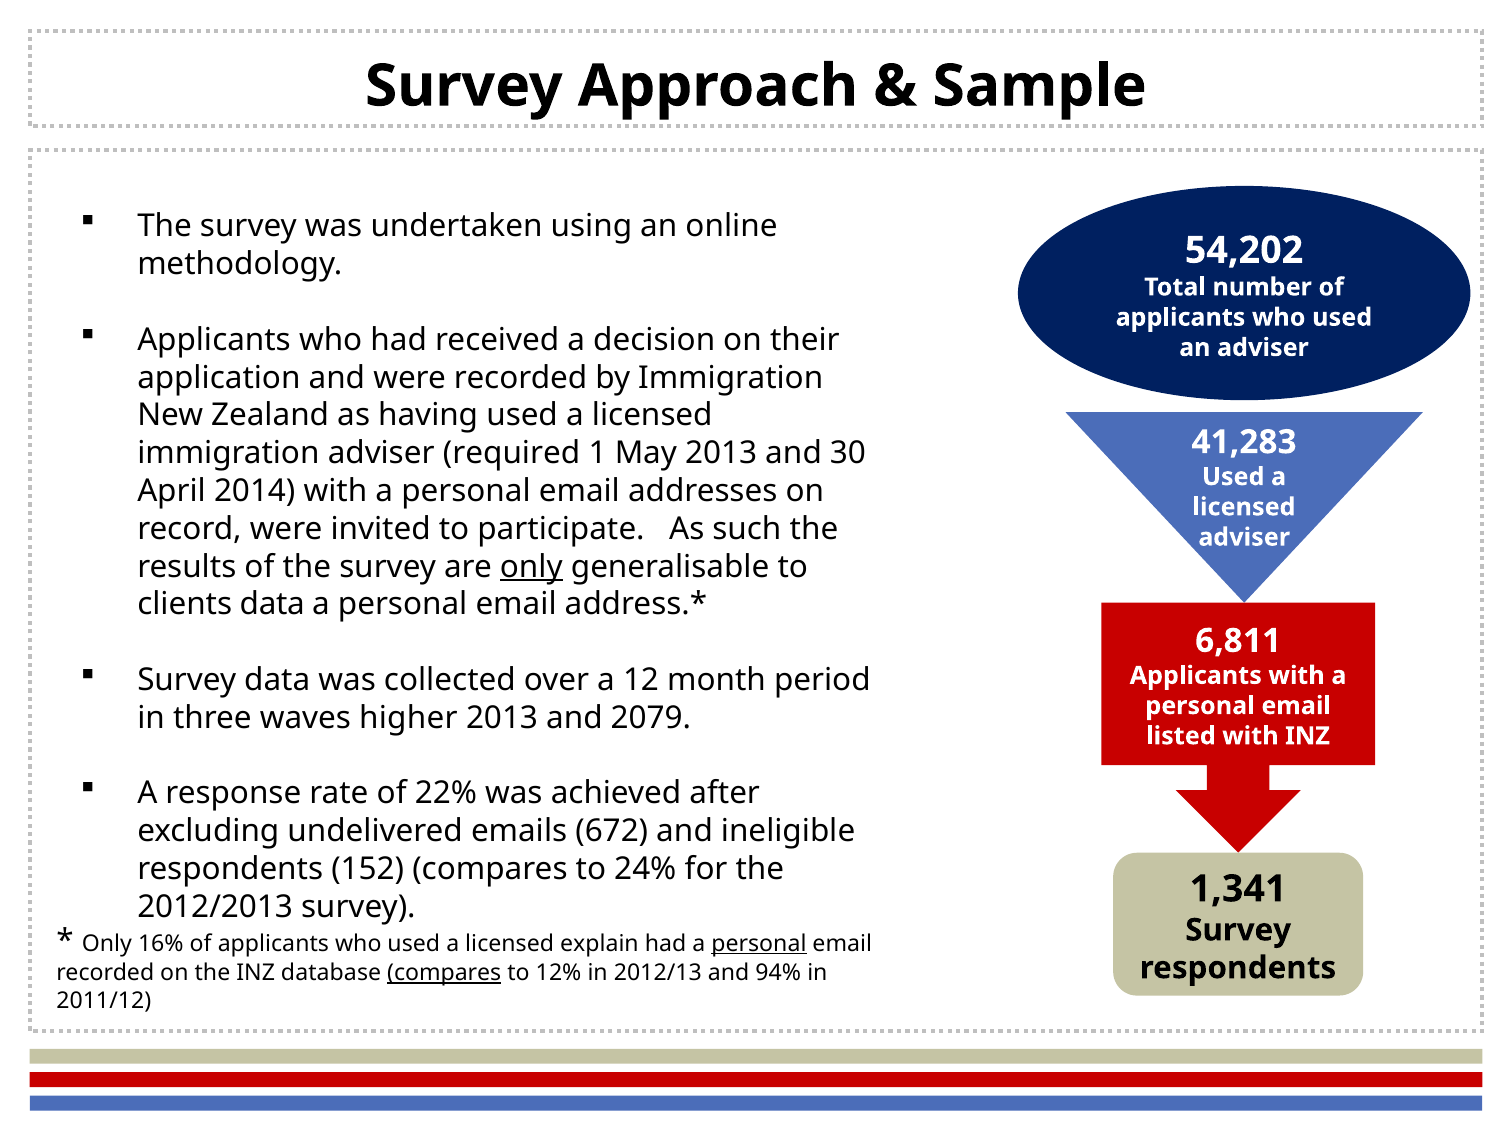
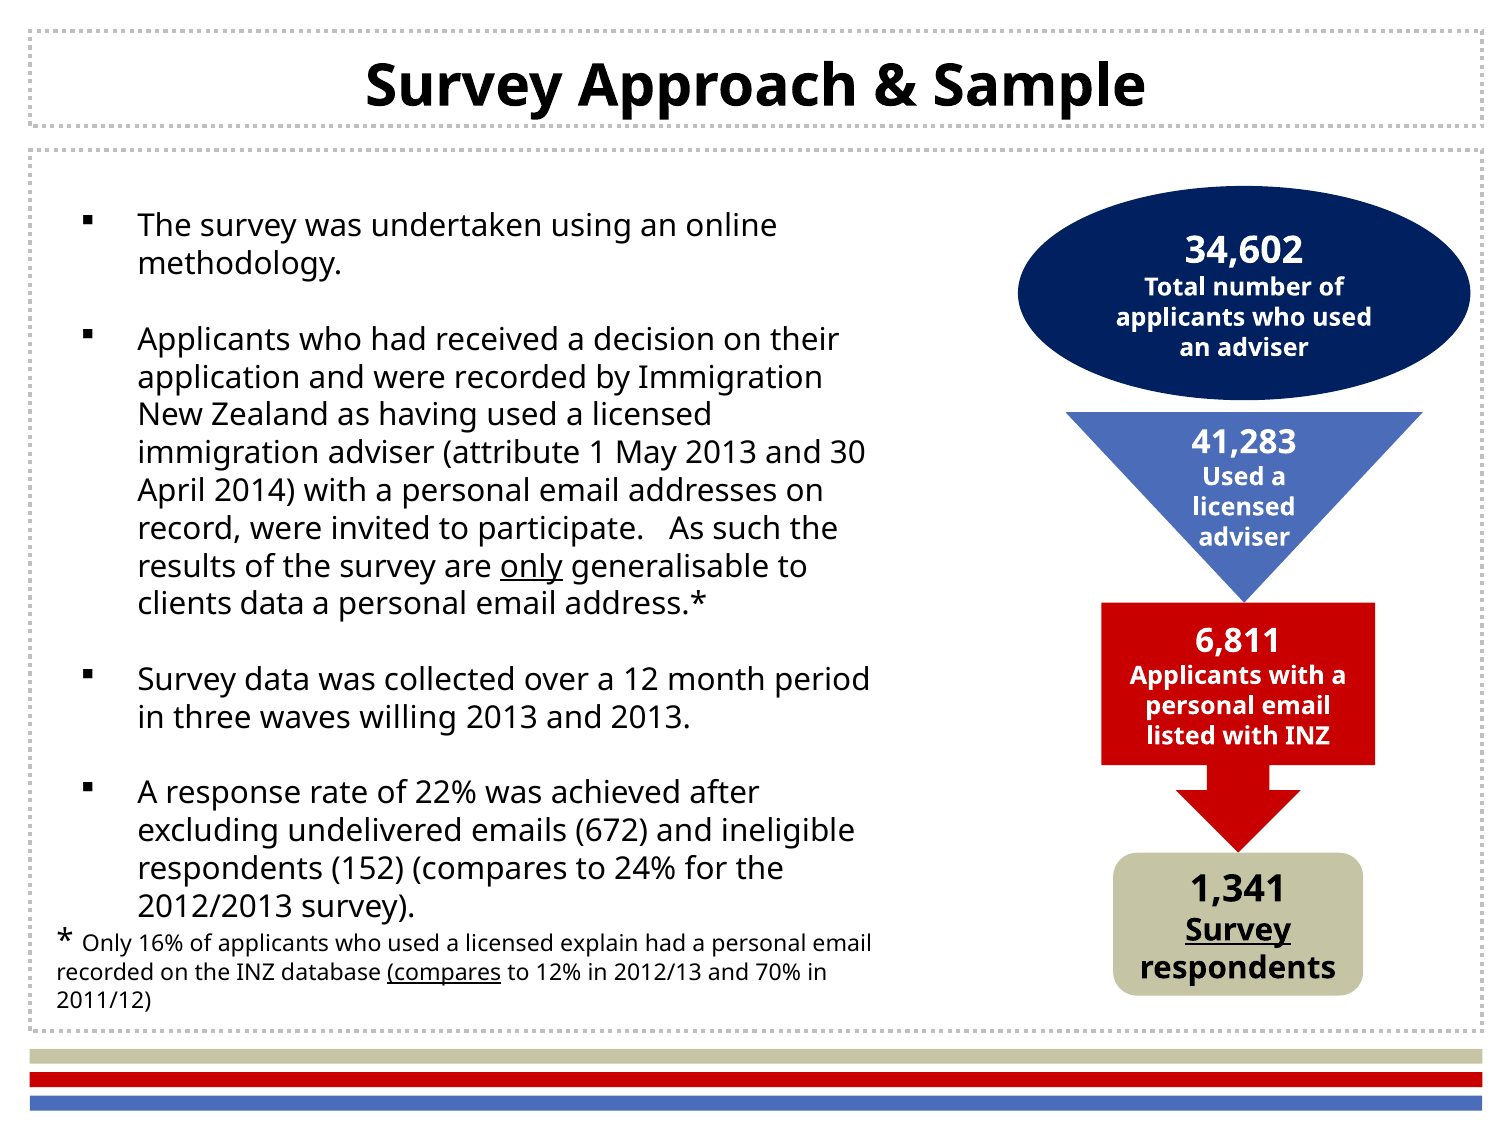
54,202: 54,202 -> 34,602
required: required -> attribute
higher: higher -> willing
and 2079: 2079 -> 2013
Survey at (1238, 930) underline: none -> present
personal at (759, 944) underline: present -> none
94%: 94% -> 70%
